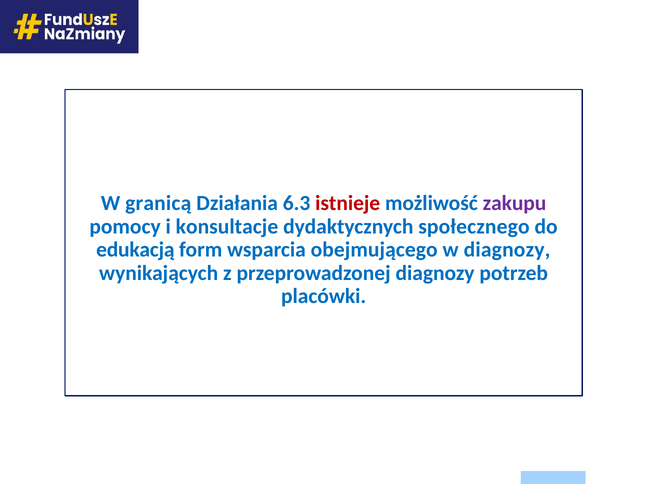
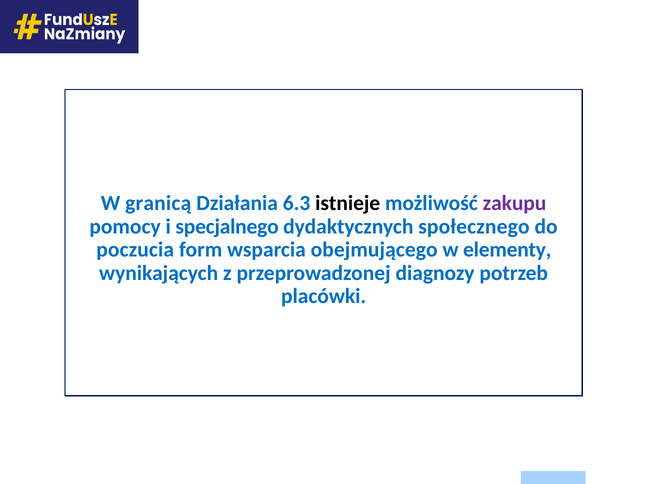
istnieje colour: red -> black
konsultacje: konsultacje -> specjalnego
edukacją: edukacją -> poczucia
w diagnozy: diagnozy -> elementy
